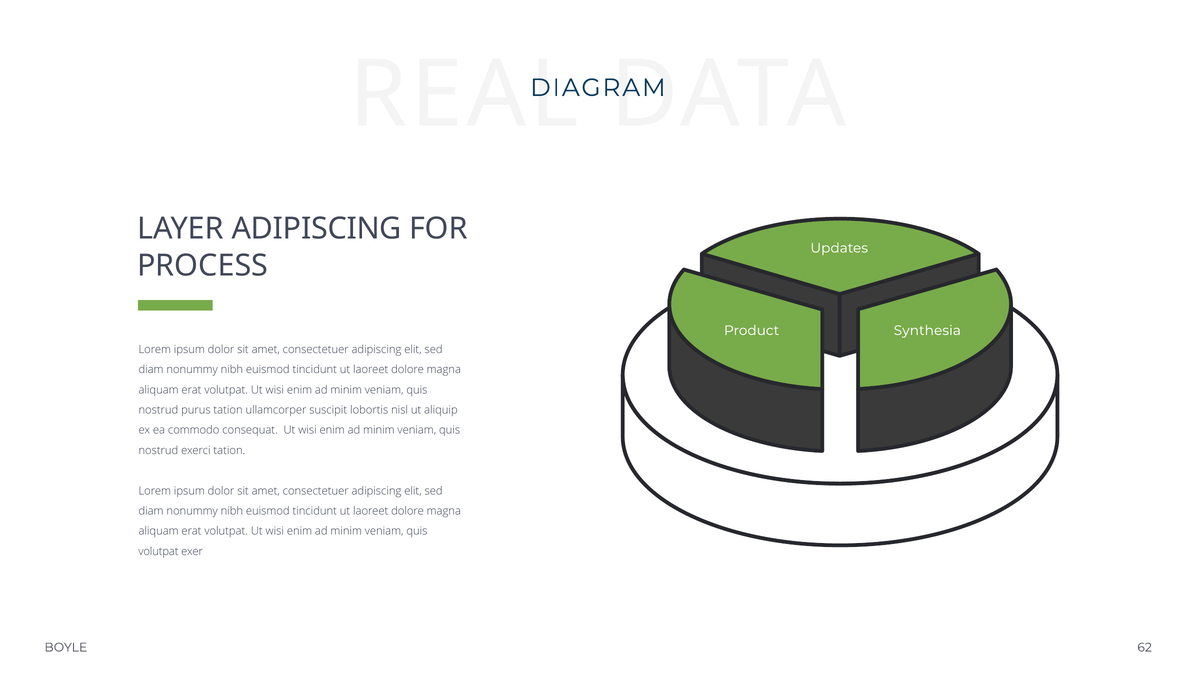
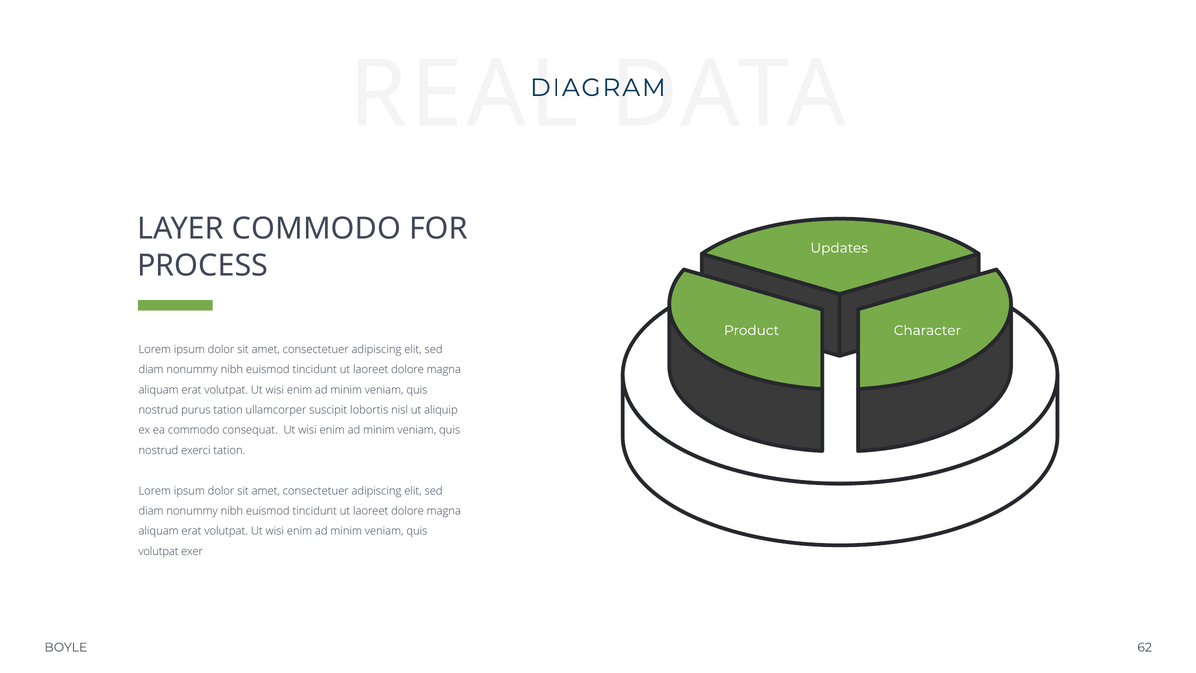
LAYER ADIPISCING: ADIPISCING -> COMMODO
Synthesia: Synthesia -> Character
